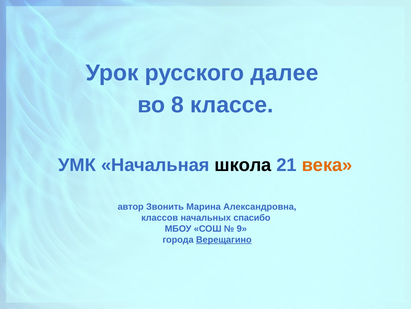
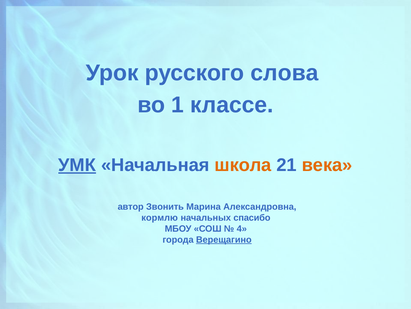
далее: далее -> слова
8: 8 -> 1
УМК underline: none -> present
школа colour: black -> orange
классов: классов -> кормлю
9: 9 -> 4
